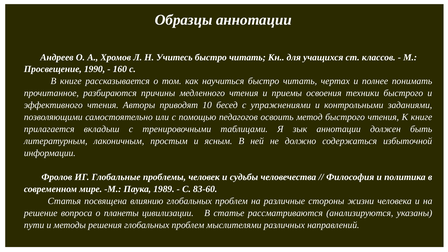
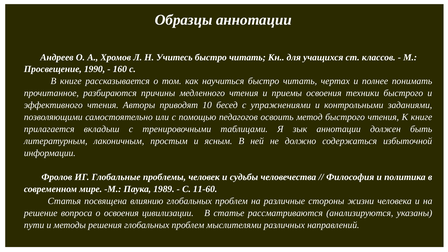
83-60: 83-60 -> 11-60
о планеты: планеты -> освоения
